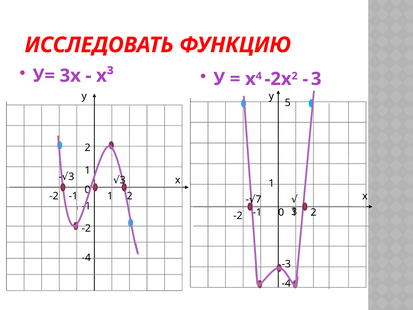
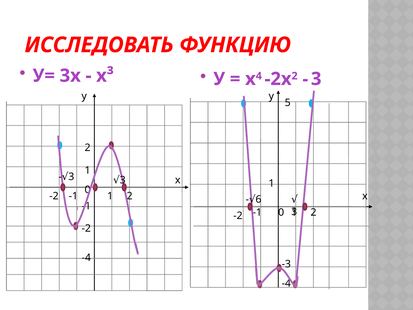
7: 7 -> 6
